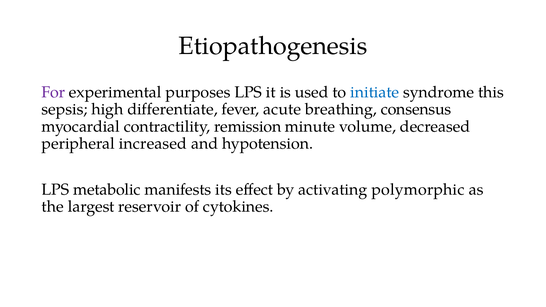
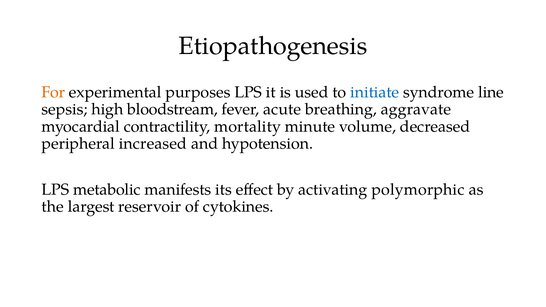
For colour: purple -> orange
this: this -> line
differentiate: differentiate -> bloodstream
consensus: consensus -> aggravate
remission: remission -> mortality
